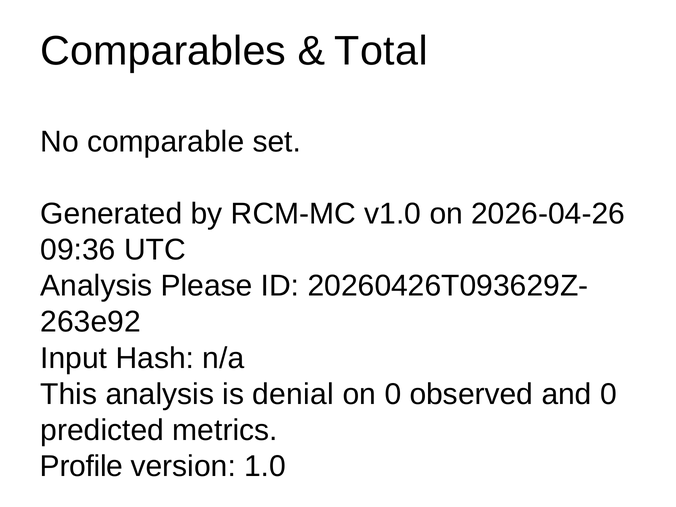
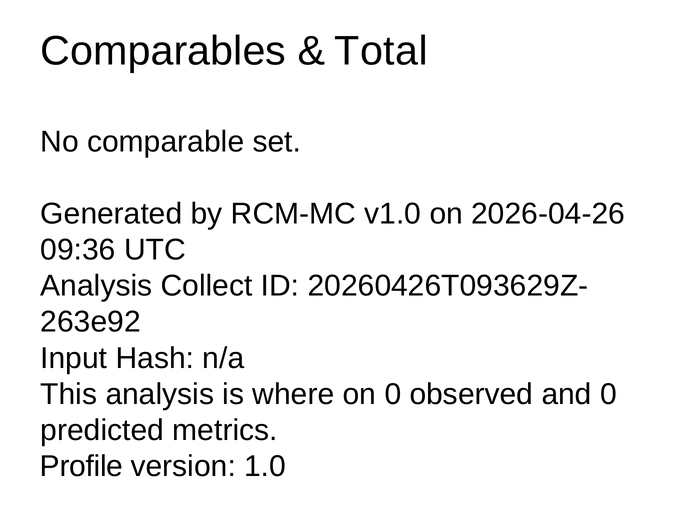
Please: Please -> Collect
denial: denial -> where
